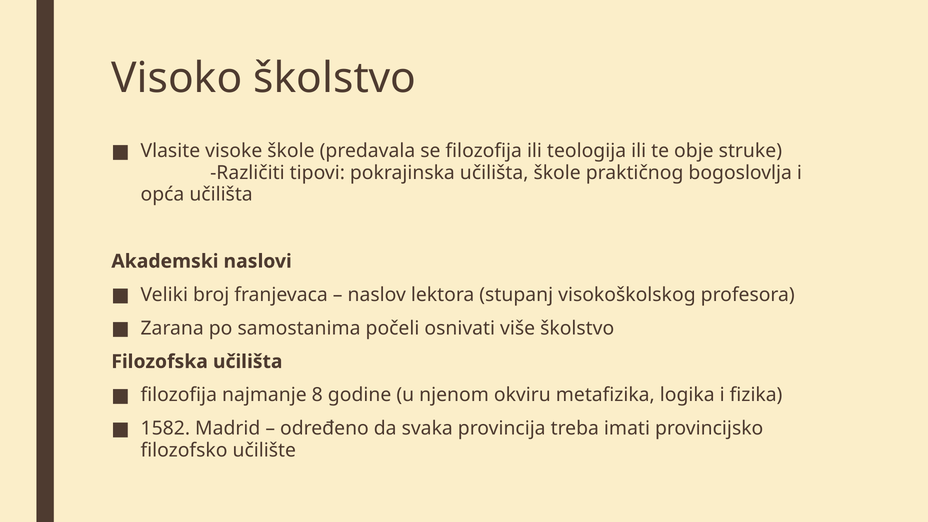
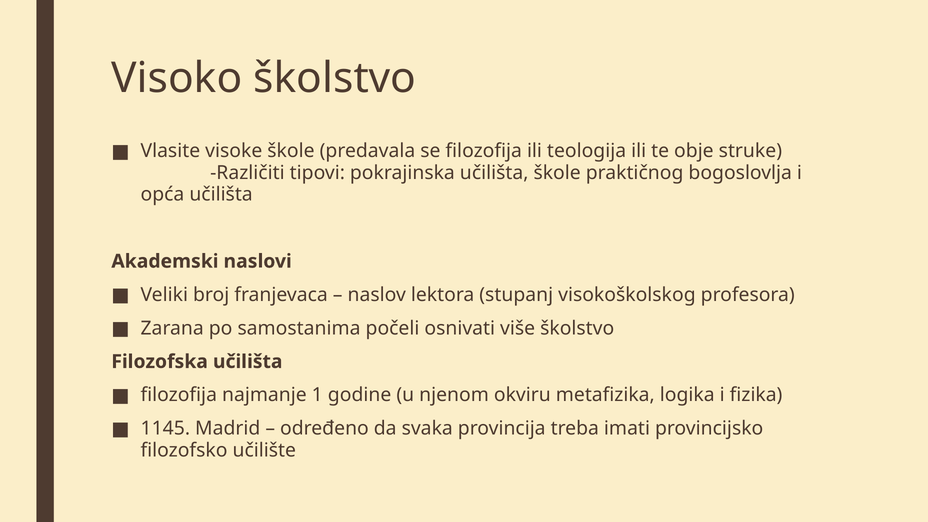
8: 8 -> 1
1582: 1582 -> 1145
